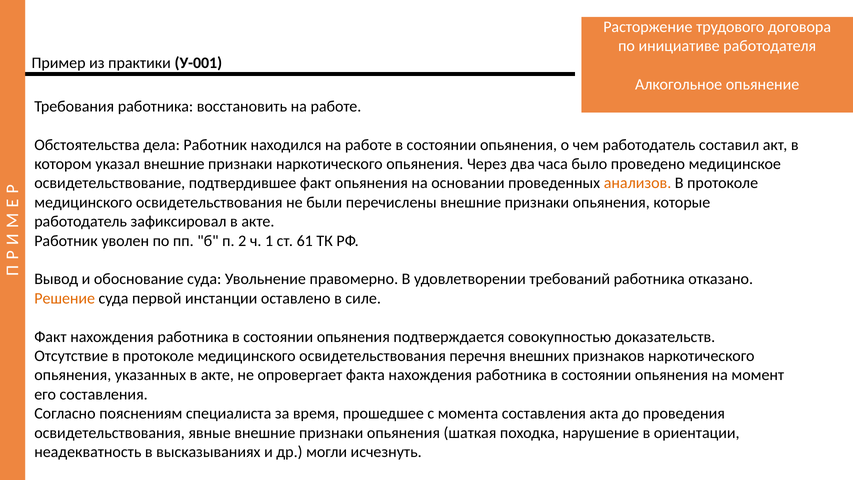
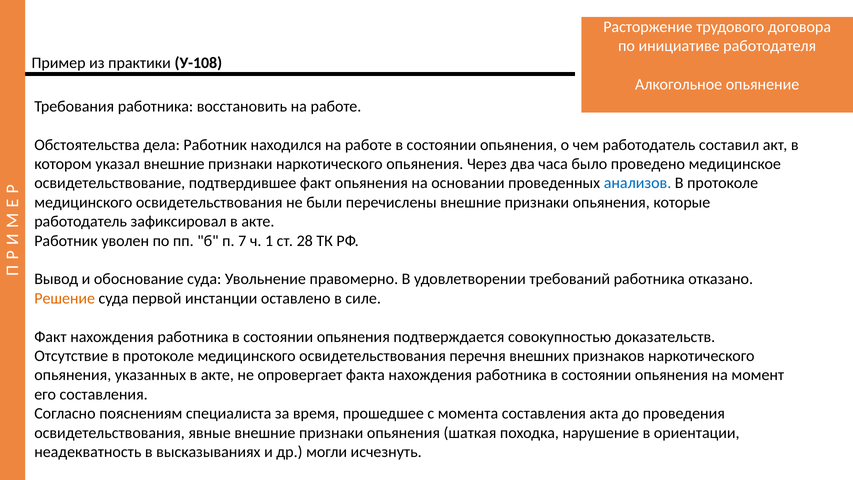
У-001: У-001 -> У-108
анализов colour: orange -> blue
2: 2 -> 7
61: 61 -> 28
